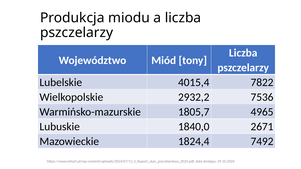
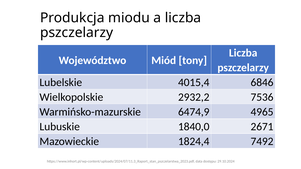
7822: 7822 -> 6846
1805,7: 1805,7 -> 6474,9
